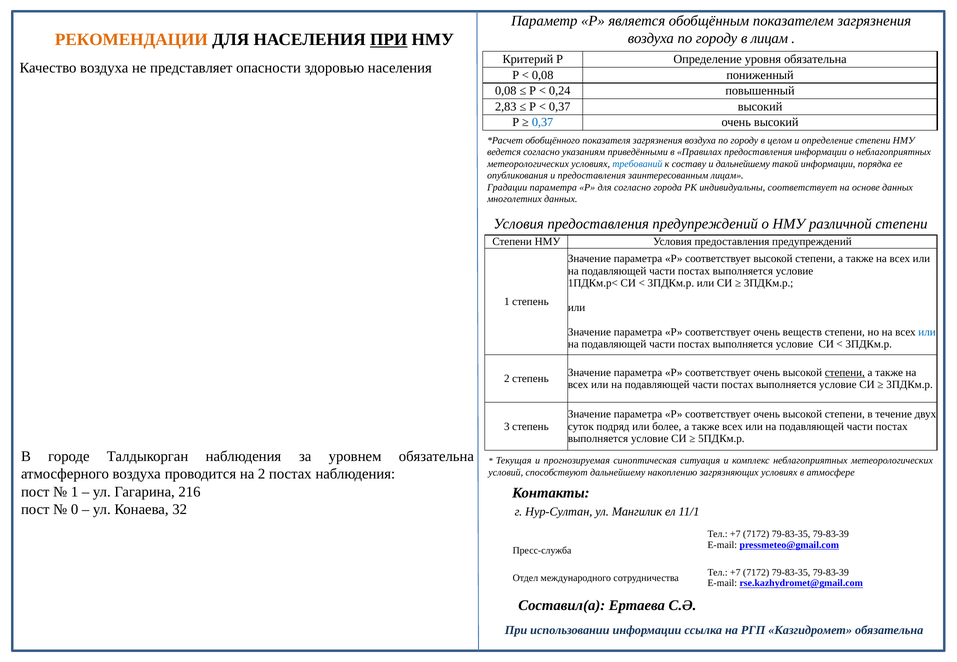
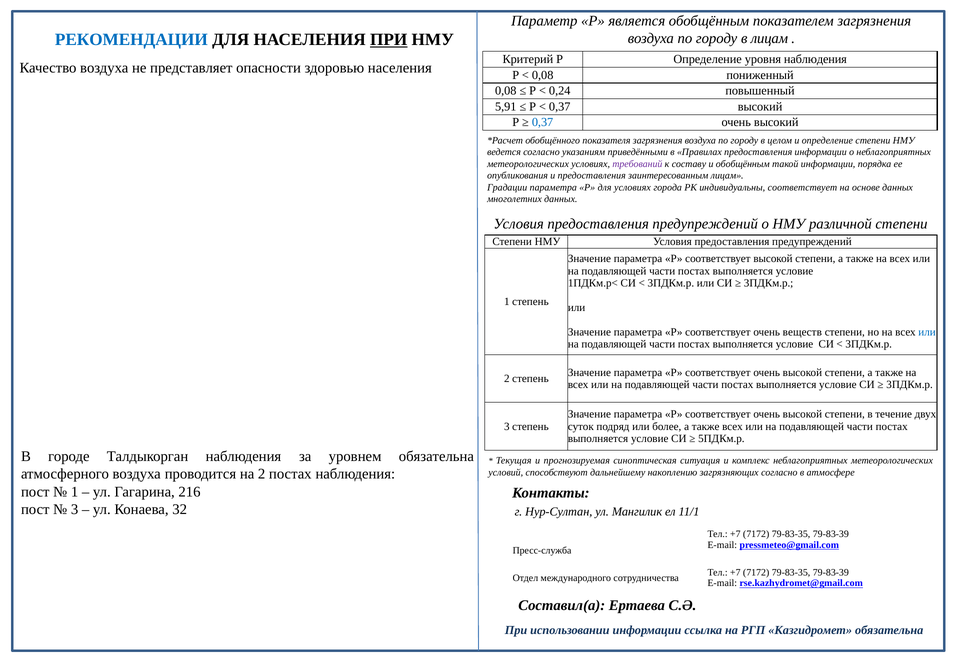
РЕКОМЕНДАЦИИ colour: orange -> blue
уровня обязательна: обязательна -> наблюдения
2,83: 2,83 -> 5,91
требований colour: blue -> purple
и дальнейшему: дальнейшему -> обобщённым
для согласно: согласно -> условиях
степени at (845, 373) underline: present -> none
загрязняющих условиях: условиях -> согласно
0 at (75, 510): 0 -> 3
